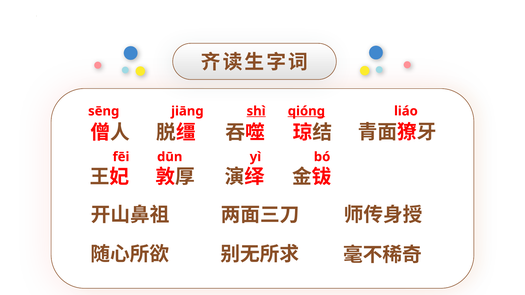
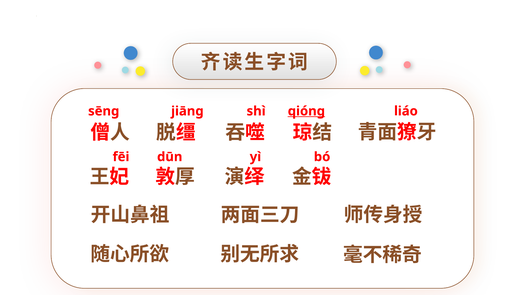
shì underline: present -> none
